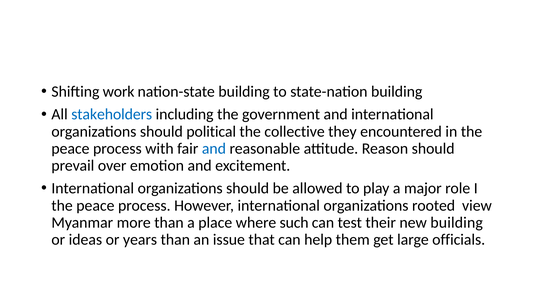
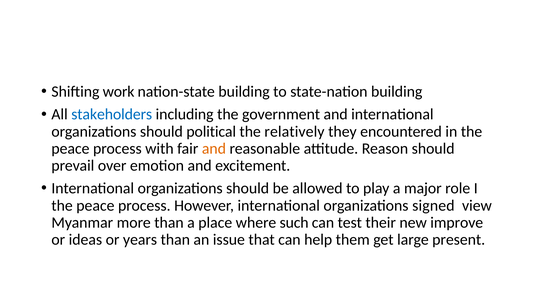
collective: collective -> relatively
and at (214, 148) colour: blue -> orange
rooted: rooted -> signed
new building: building -> improve
officials: officials -> present
